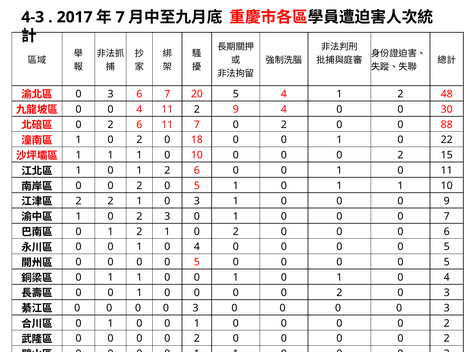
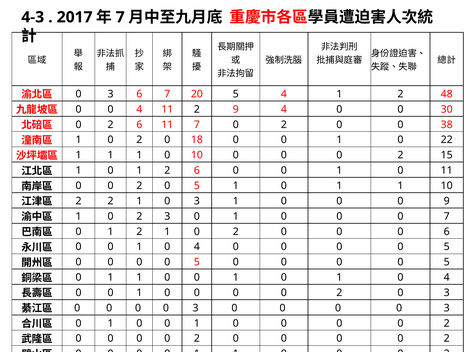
88: 88 -> 38
